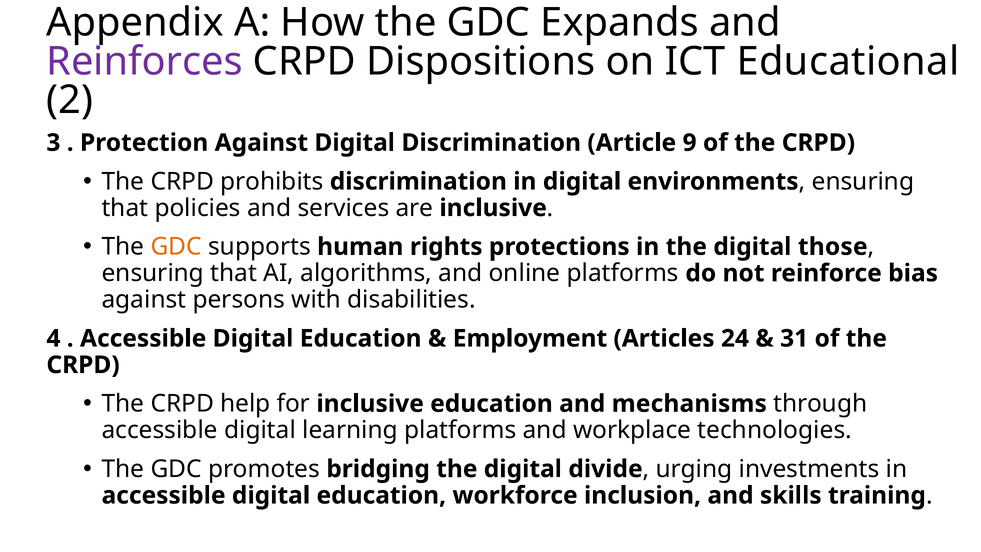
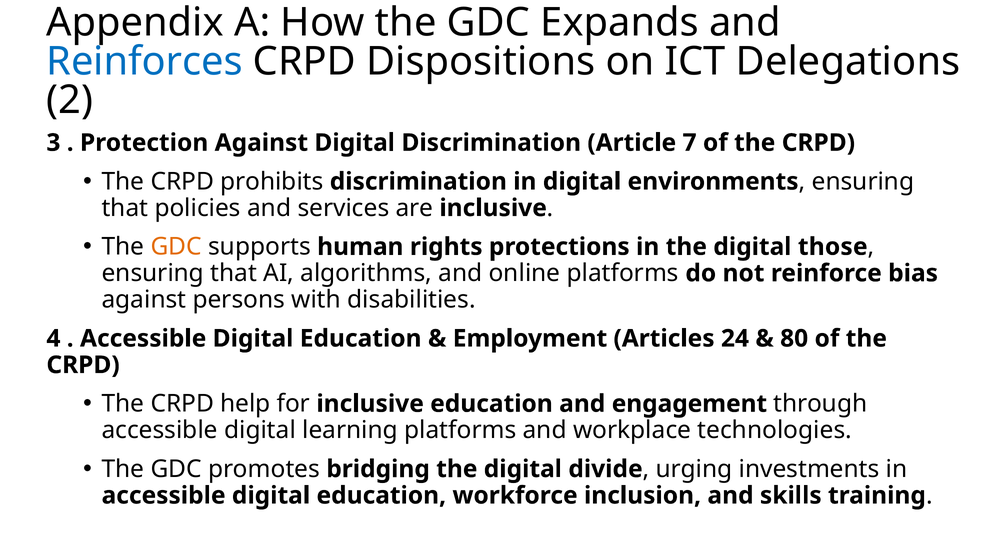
Reinforces colour: purple -> blue
Educational: Educational -> Delegations
9: 9 -> 7
31: 31 -> 80
mechanisms: mechanisms -> engagement
